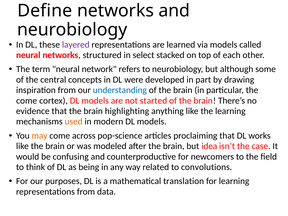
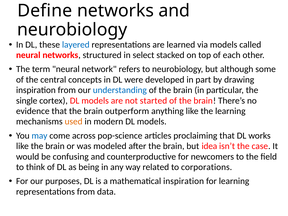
layered colour: purple -> blue
come at (27, 101): come -> single
highlighting: highlighting -> outperform
may colour: orange -> blue
convolutions: convolutions -> corporations
mathematical translation: translation -> inspiration
